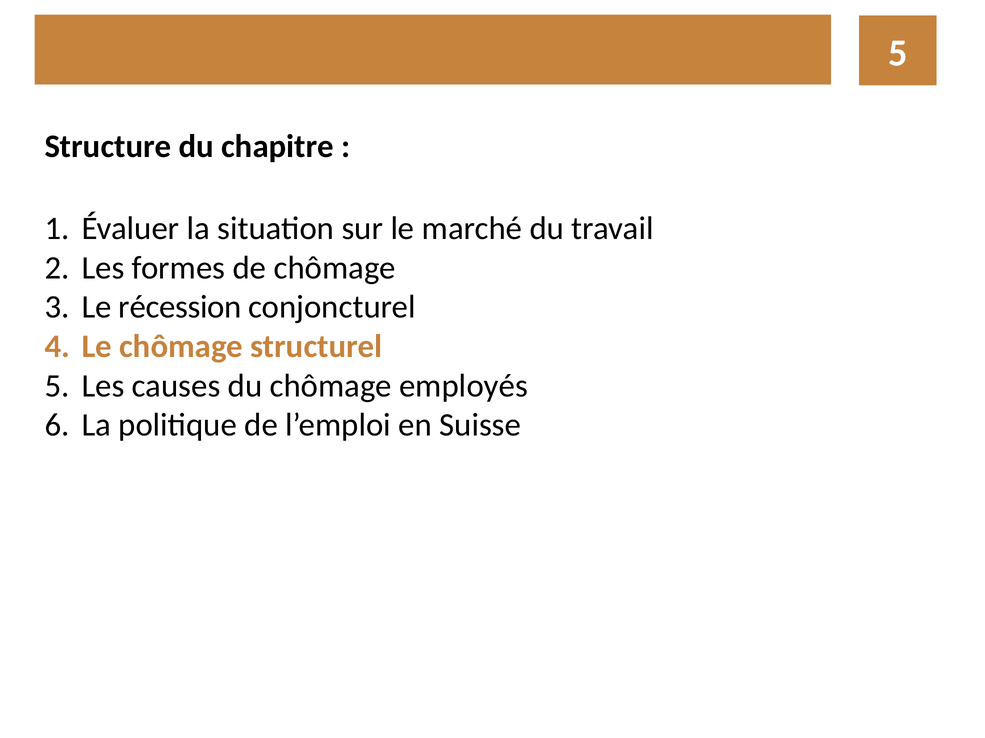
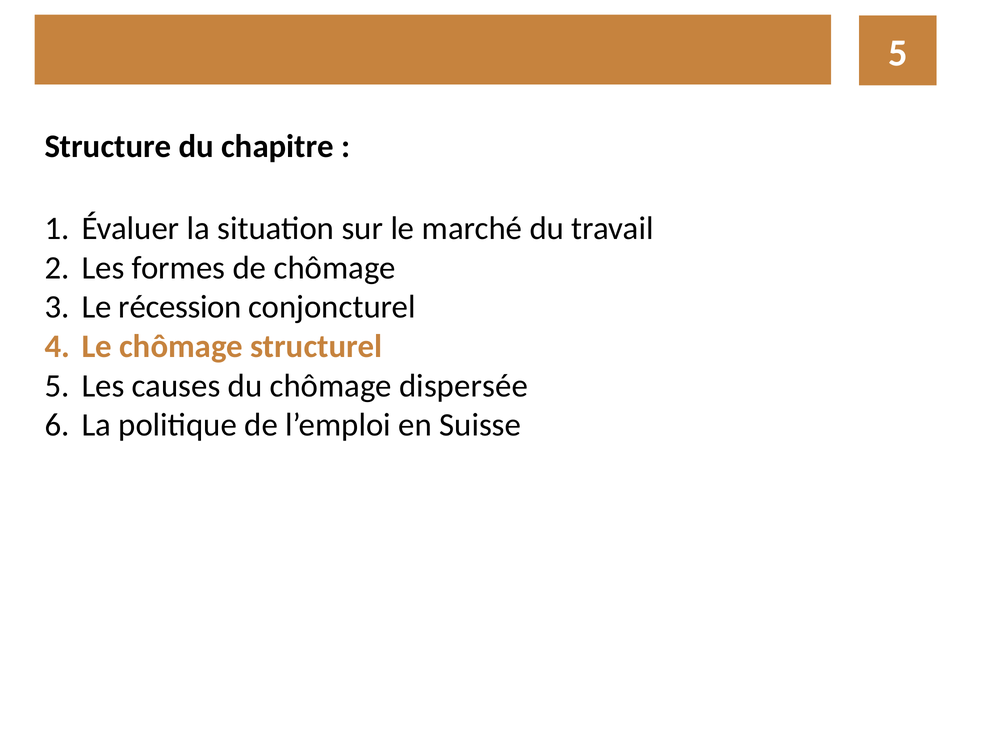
employés: employés -> dispersée
